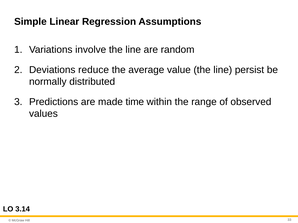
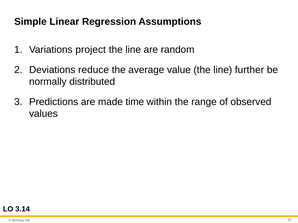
involve: involve -> project
persist: persist -> further
